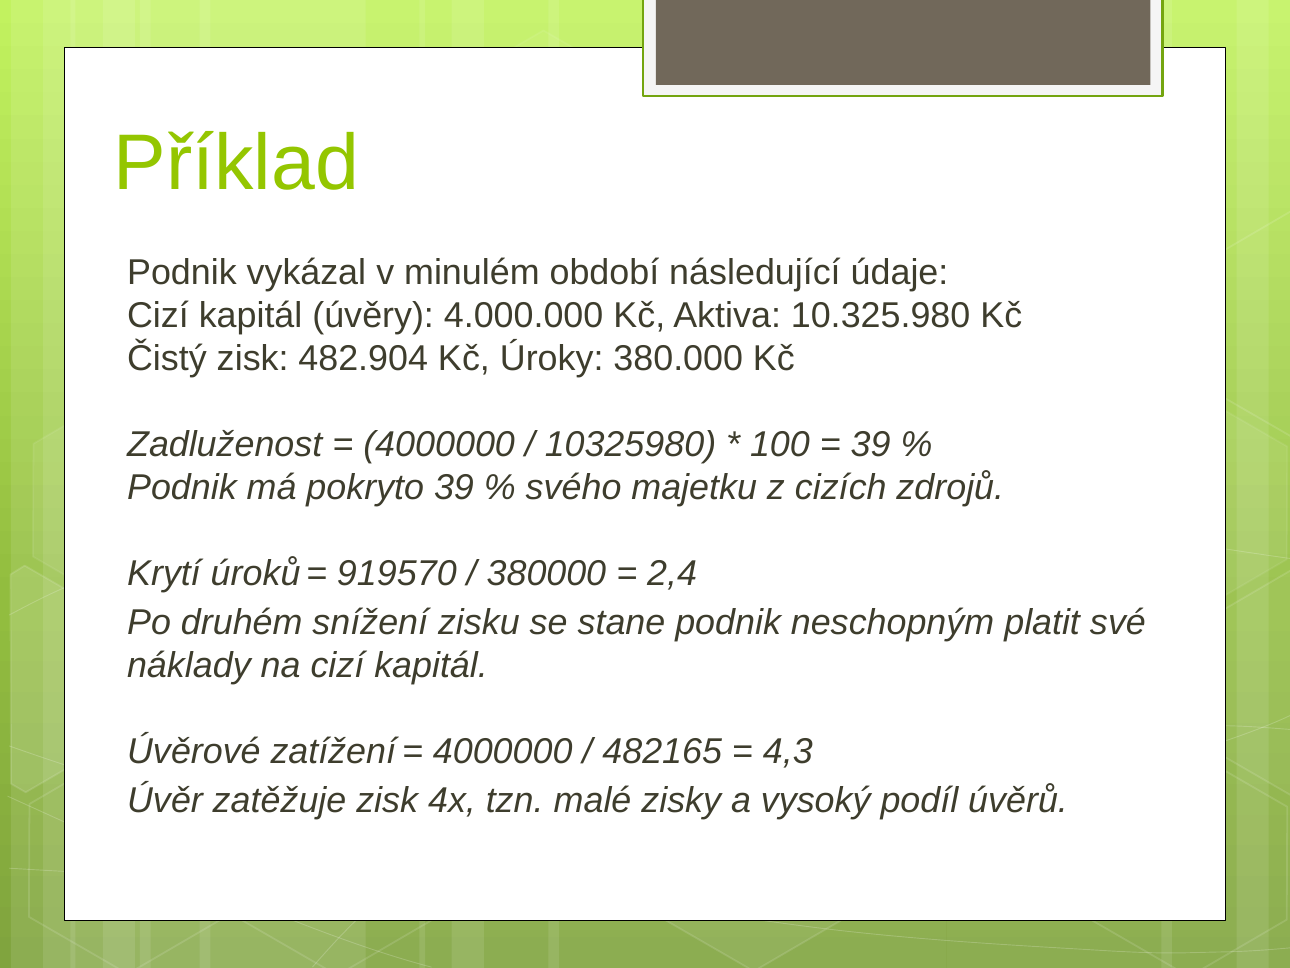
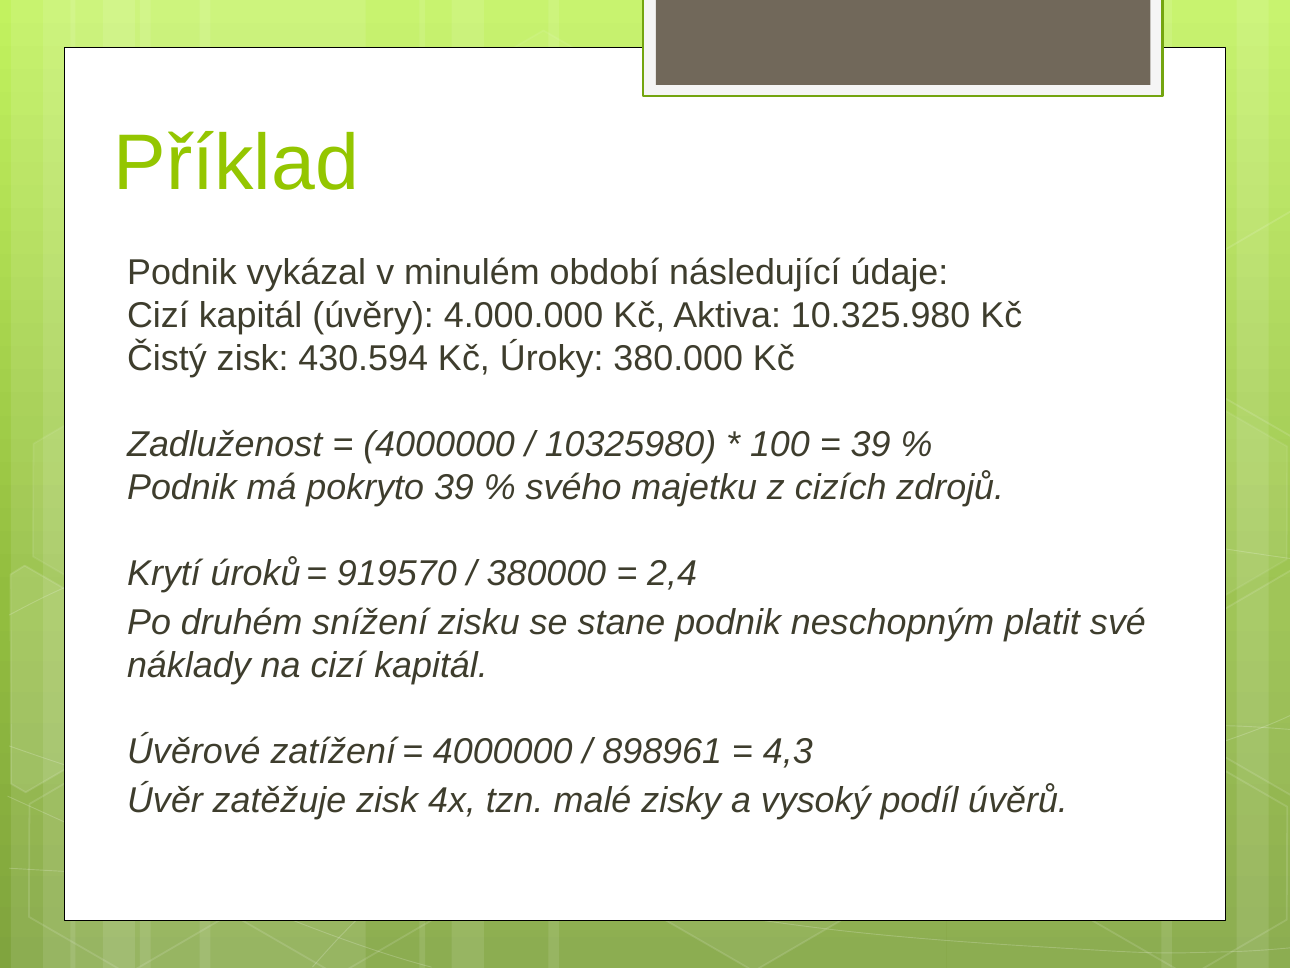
482.904: 482.904 -> 430.594
482165: 482165 -> 898961
